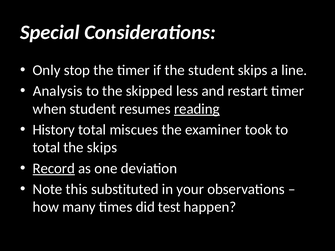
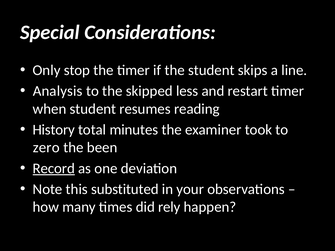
reading underline: present -> none
miscues: miscues -> minutes
total at (46, 148): total -> zero
the skips: skips -> been
test: test -> rely
